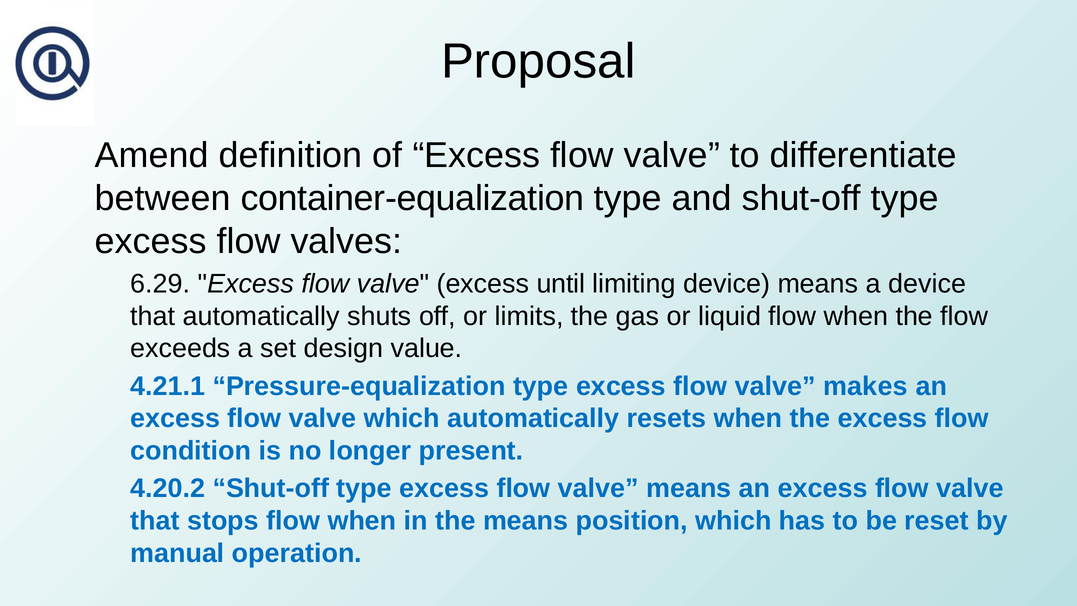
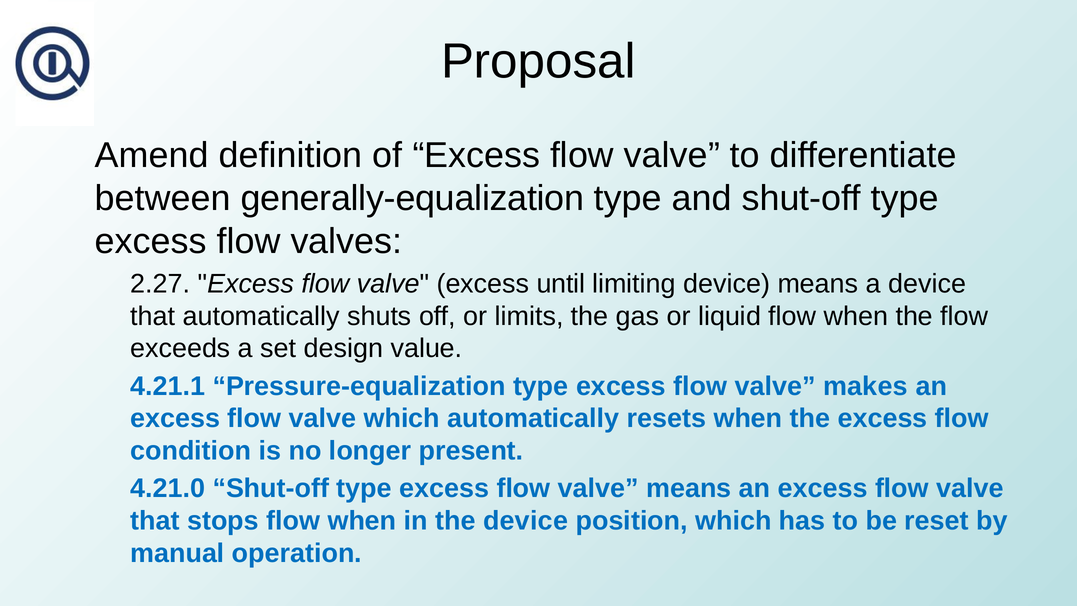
container-equalization: container-equalization -> generally-equalization
6.29: 6.29 -> 2.27
4.20.2: 4.20.2 -> 4.21.0
the means: means -> device
